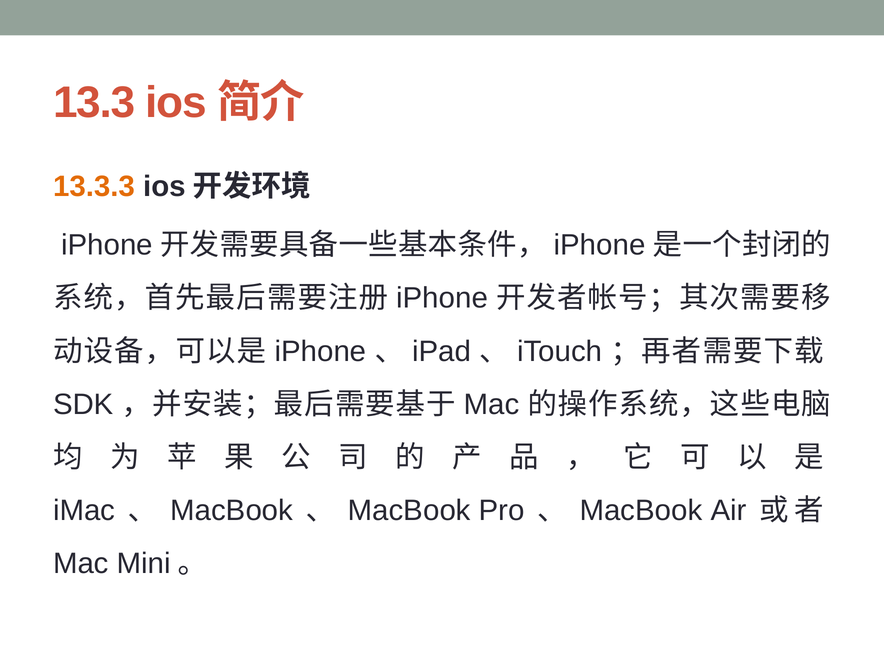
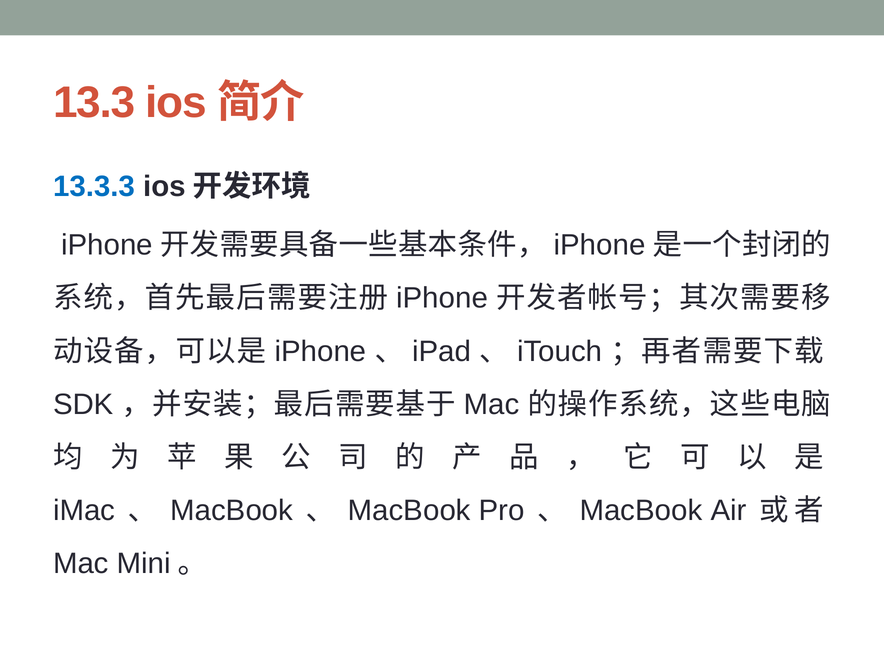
13.3.3 colour: orange -> blue
